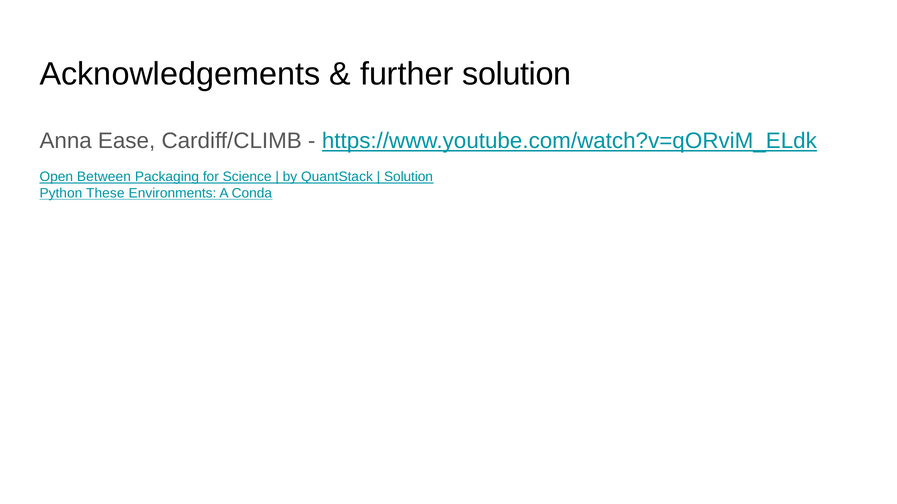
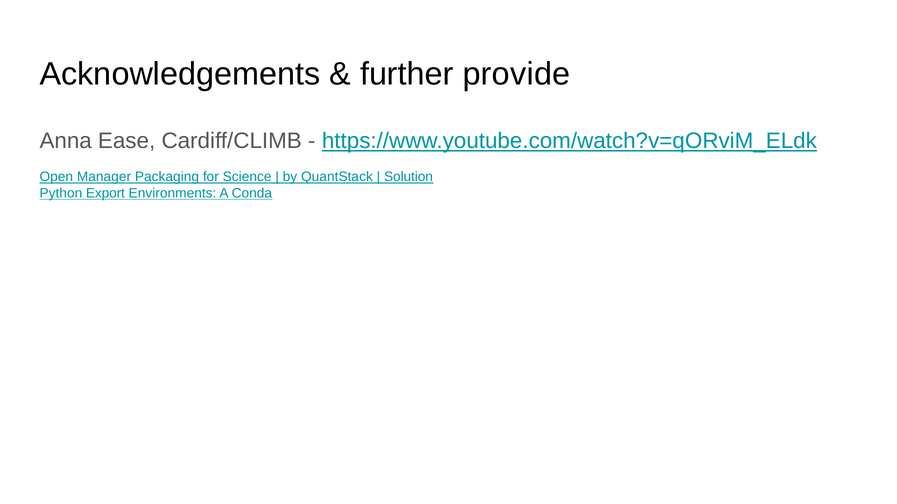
further solution: solution -> provide
Between: Between -> Manager
These: These -> Export
